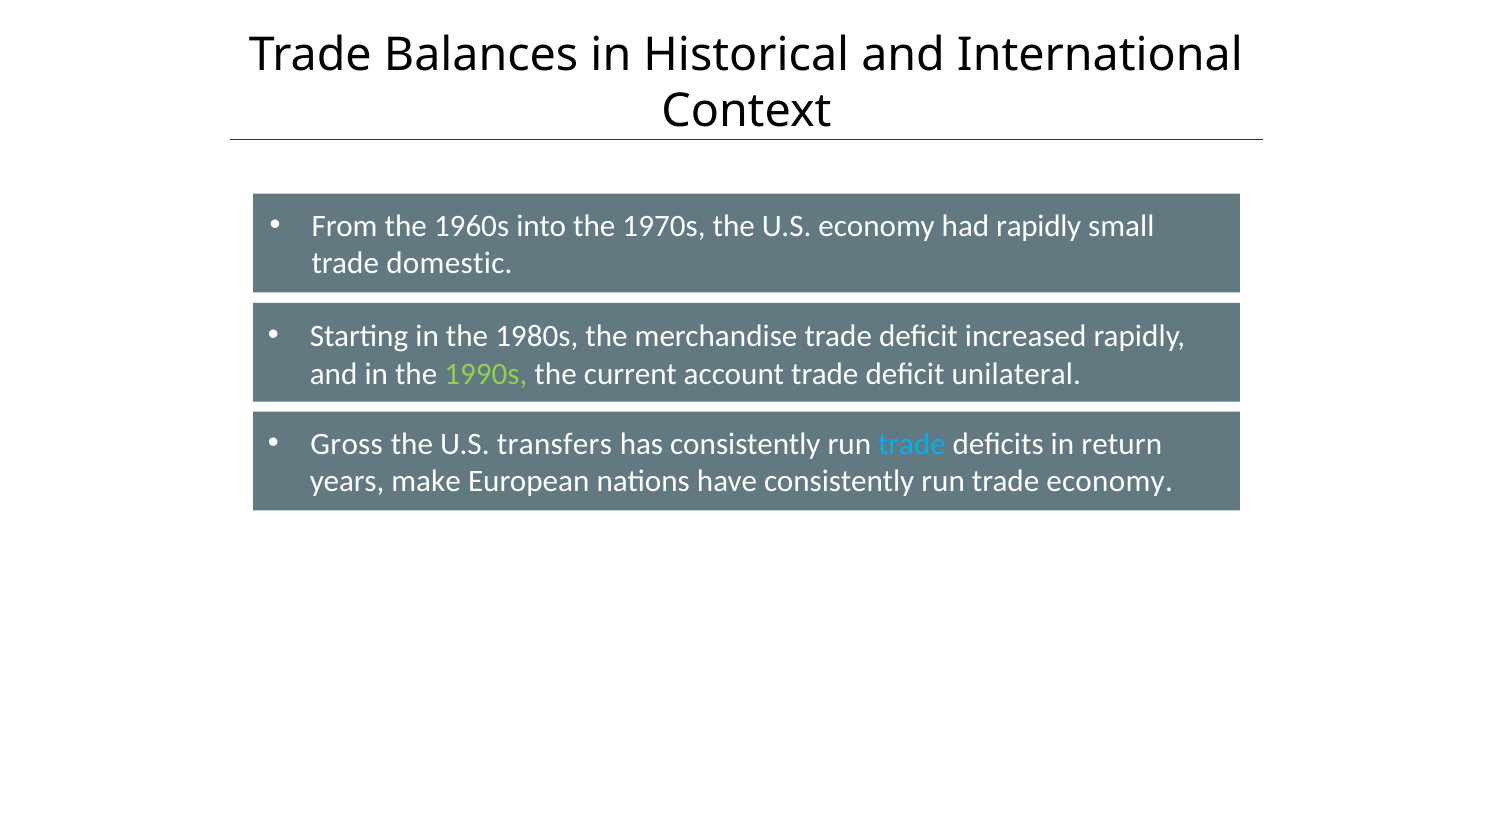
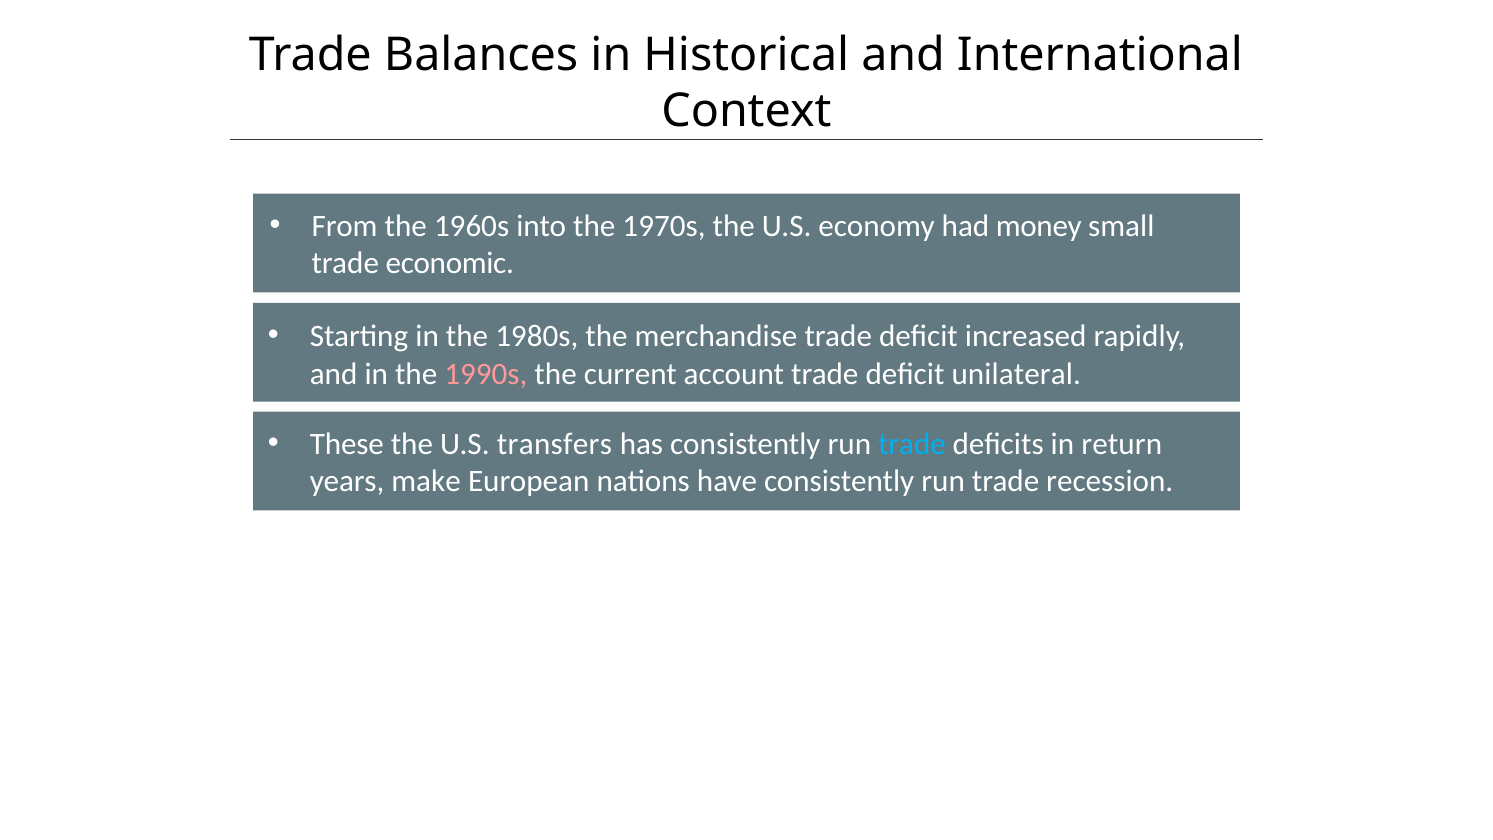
had rapidly: rapidly -> money
domestic: domestic -> economic
1990s colour: light green -> pink
Gross: Gross -> These
trade economy: economy -> recession
